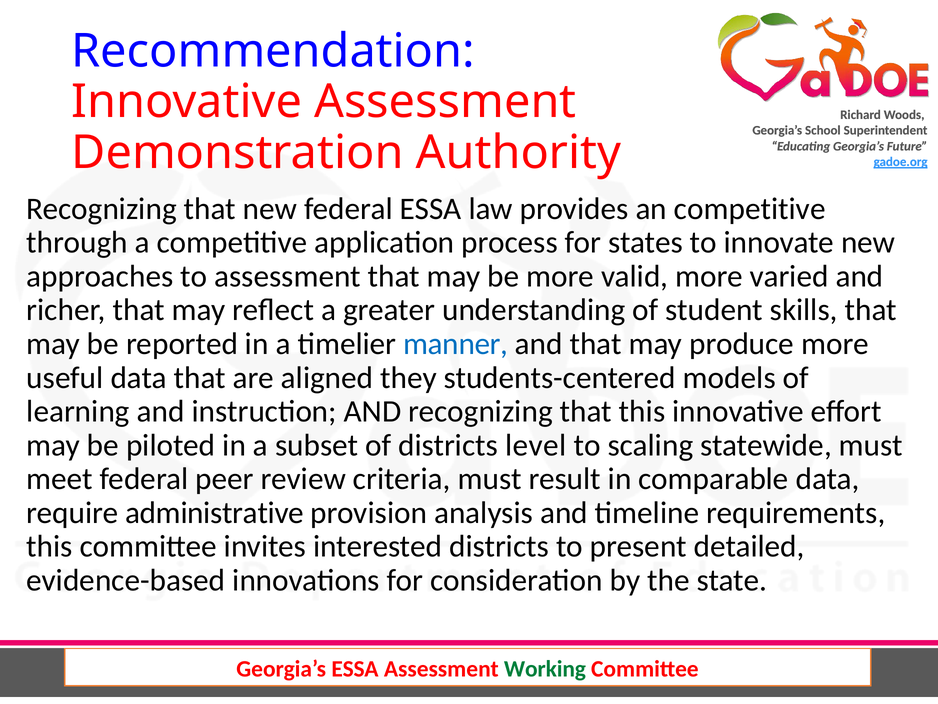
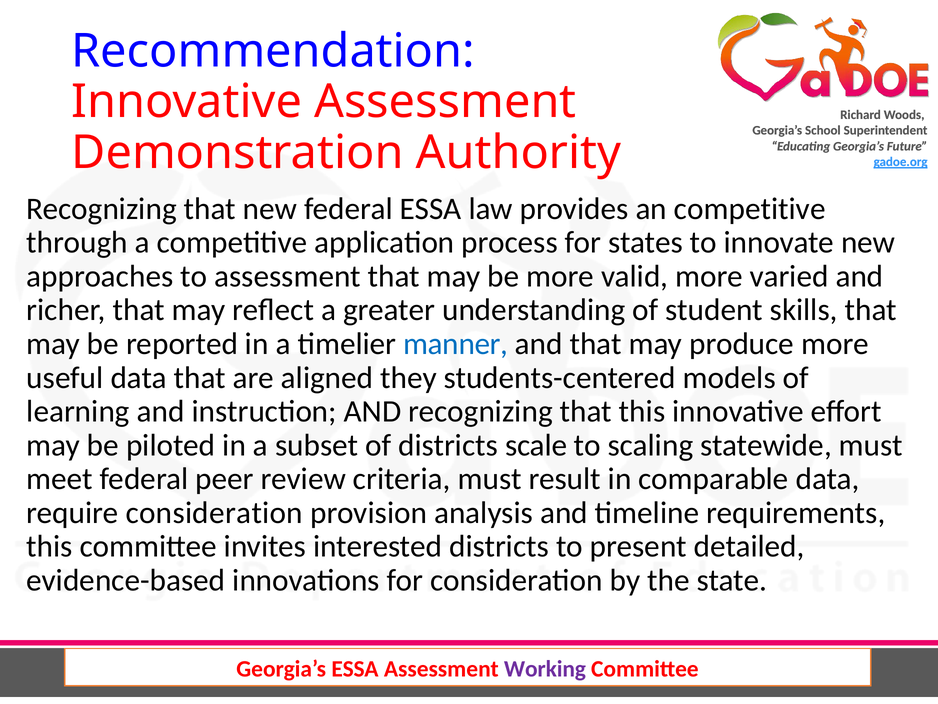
level: level -> scale
require administrative: administrative -> consideration
Working colour: green -> purple
